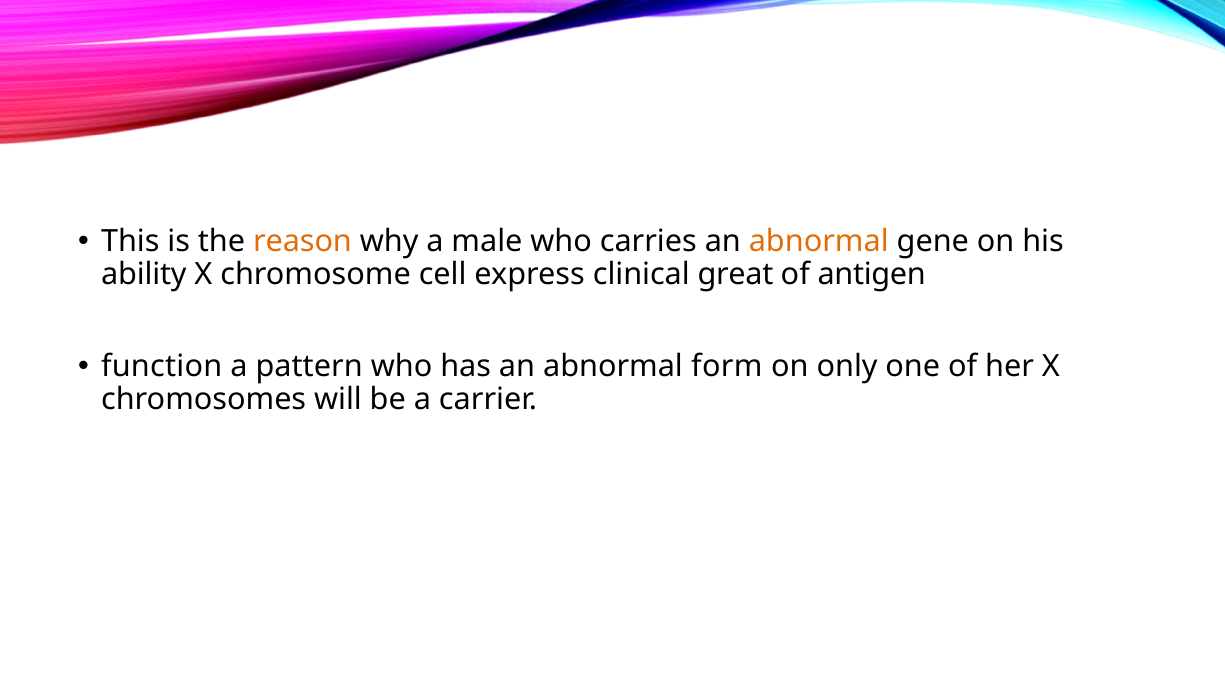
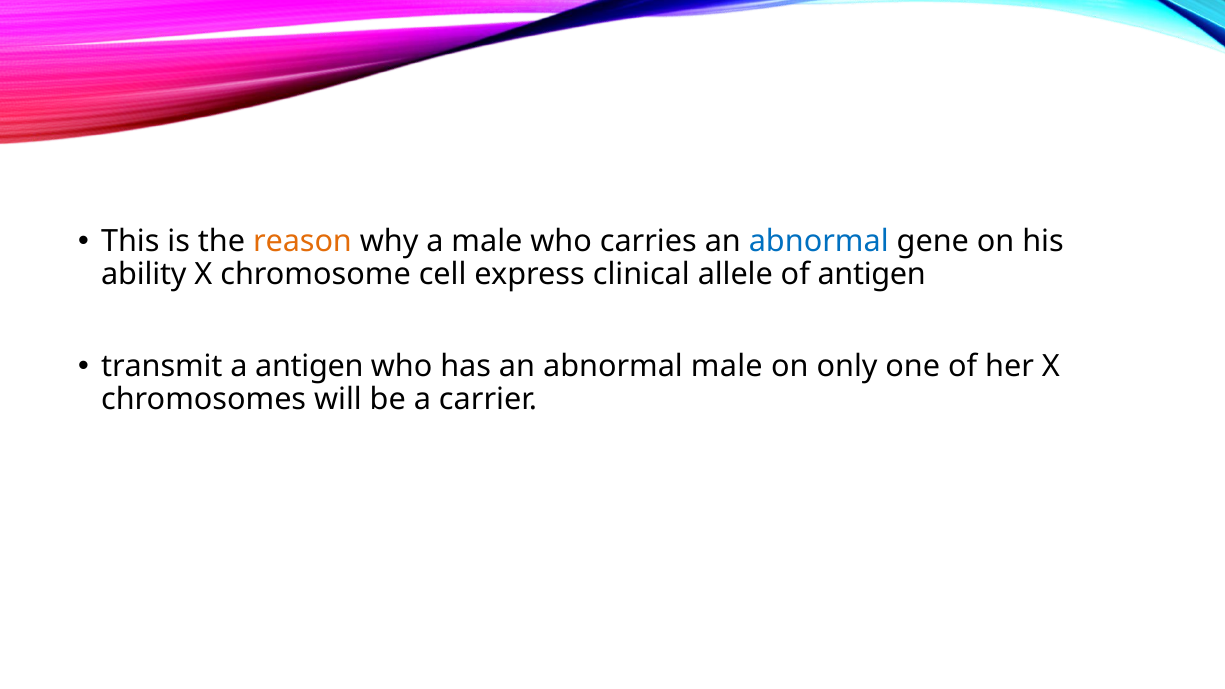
abnormal at (819, 241) colour: orange -> blue
great: great -> allele
function: function -> transmit
a pattern: pattern -> antigen
abnormal form: form -> male
